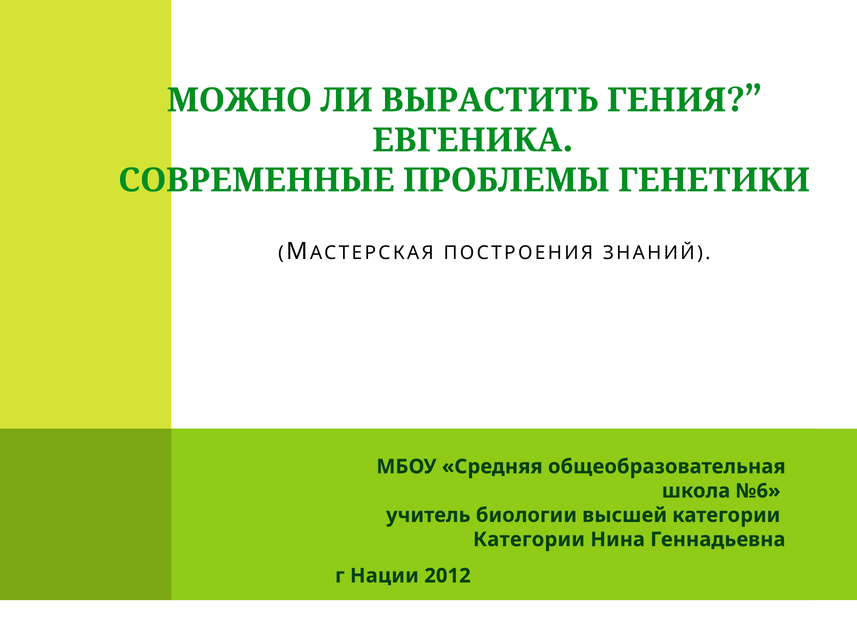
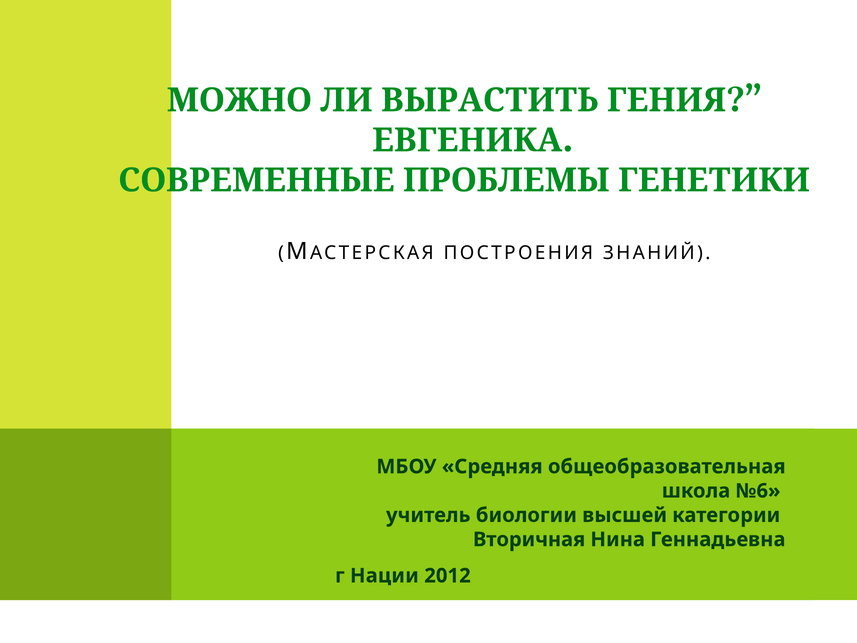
Категории at (529, 539): Категории -> Вторичная
